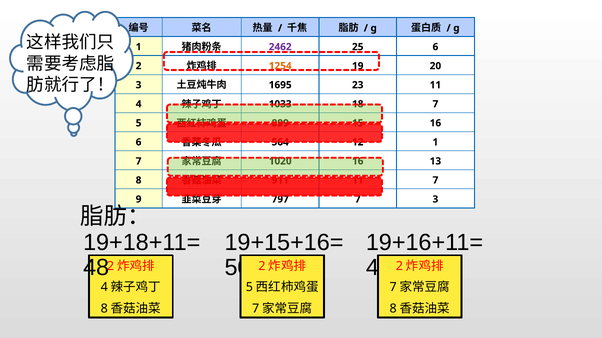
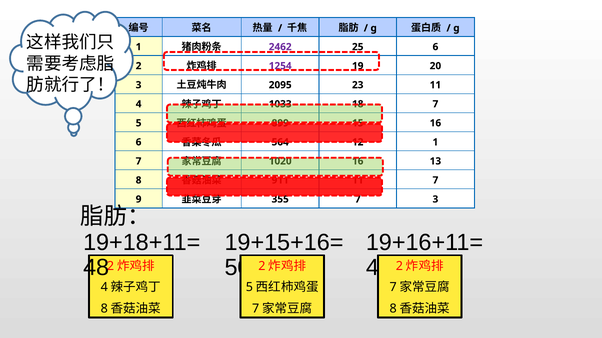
1254 colour: orange -> purple
1695: 1695 -> 2095
797: 797 -> 355
